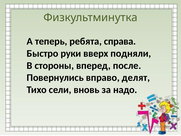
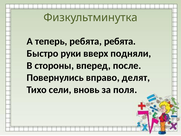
ребята справа: справа -> ребята
надо: надо -> поля
